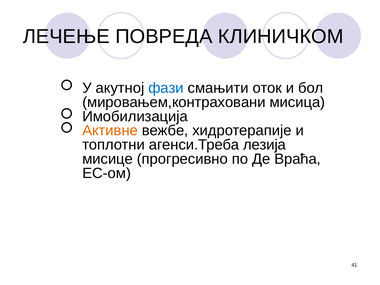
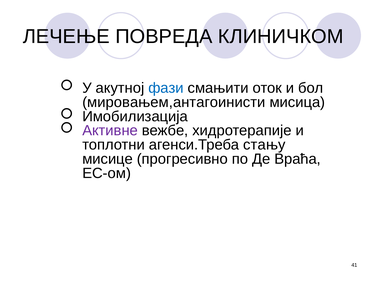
мировањем,контраховани: мировањем,контраховани -> мировањем,антагоинисти
Активне colour: orange -> purple
лезија: лезија -> стању
